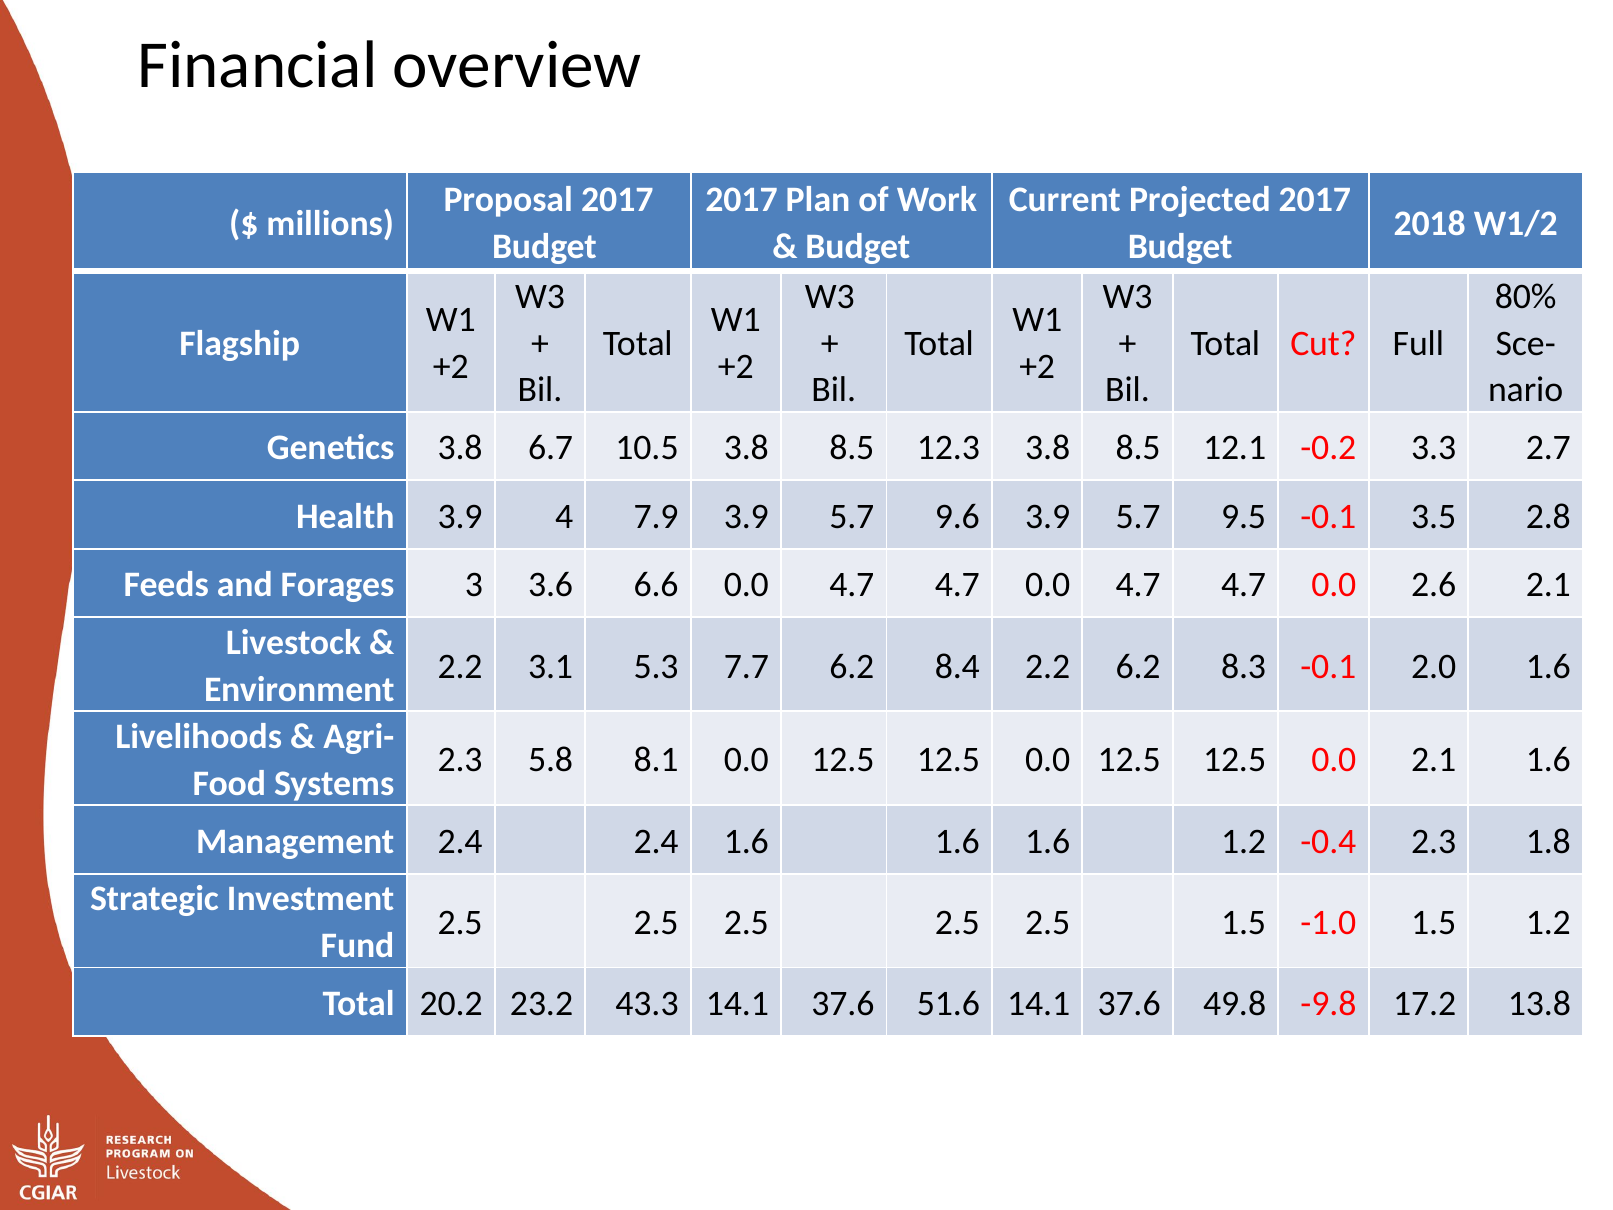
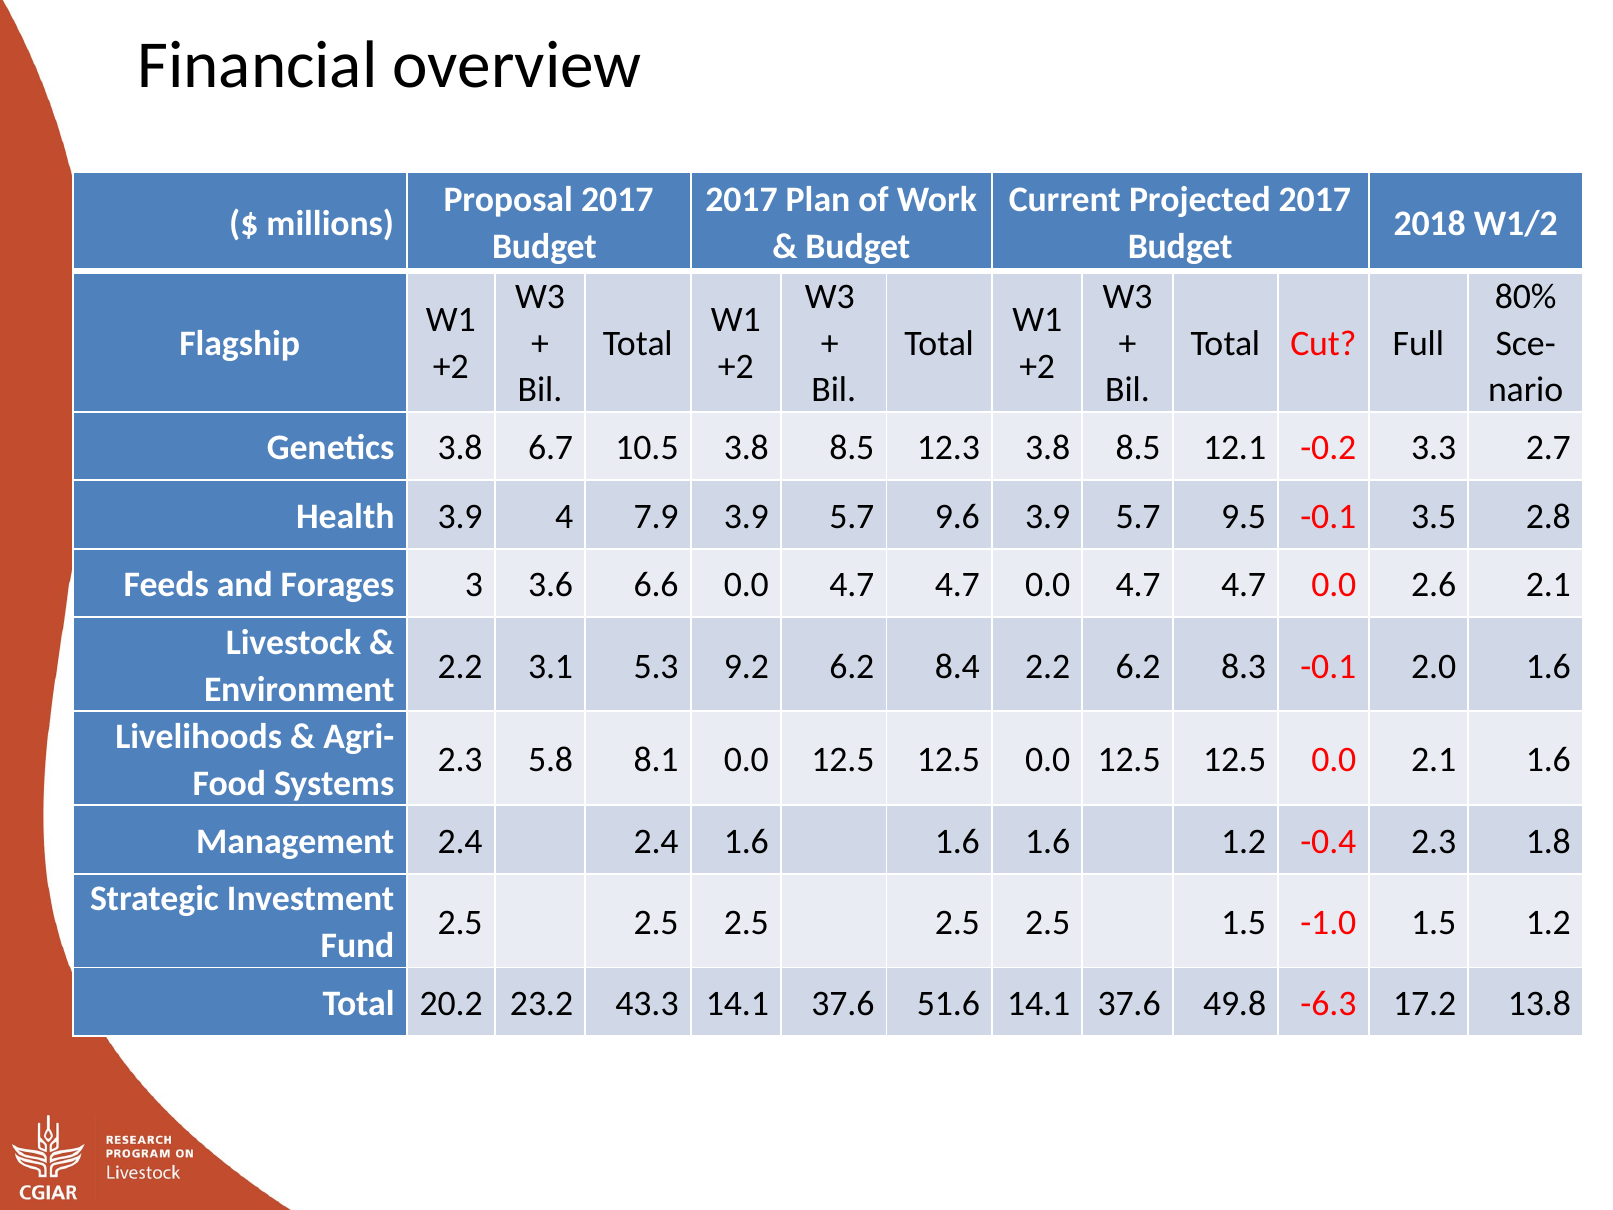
7.7: 7.7 -> 9.2
-9.8: -9.8 -> -6.3
